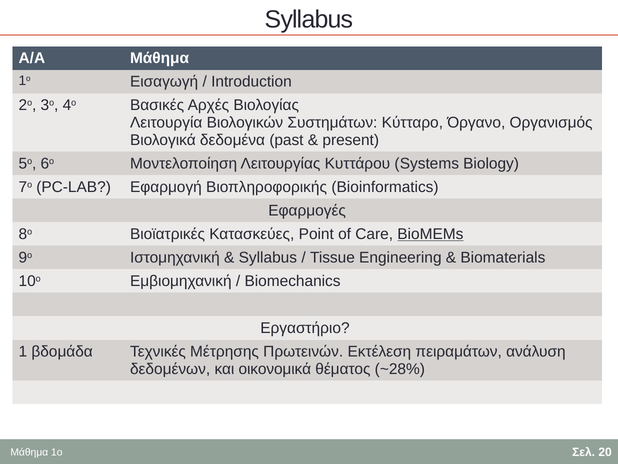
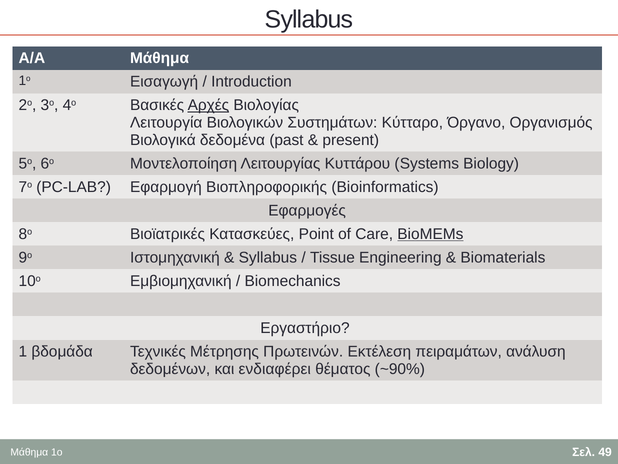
Αρχές underline: none -> present
οικονομικά: οικονομικά -> ενδιαφέρει
~28%: ~28% -> ~90%
20: 20 -> 49
